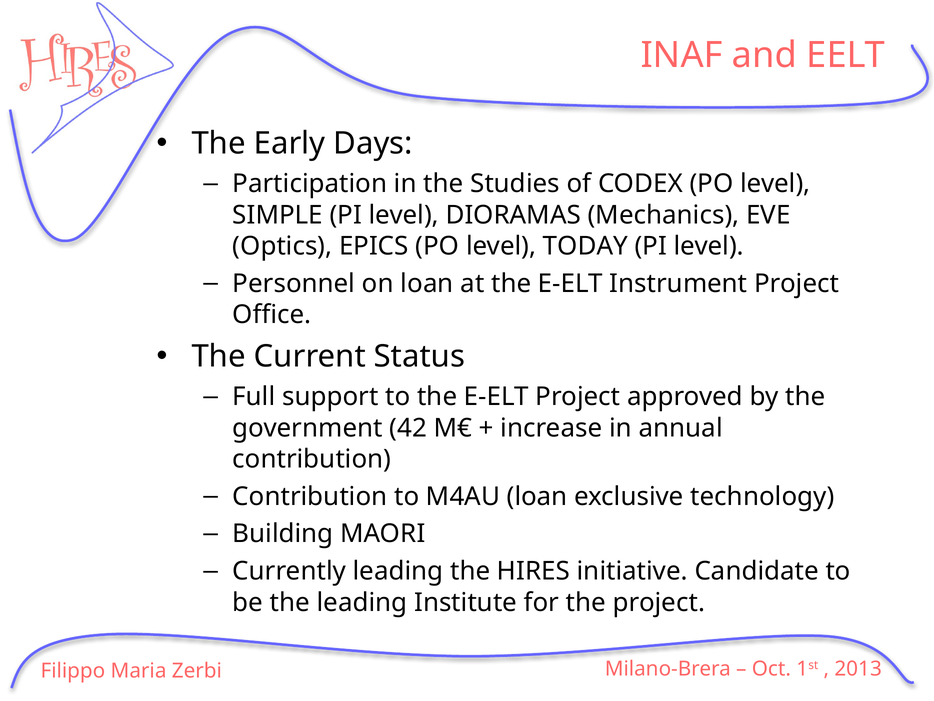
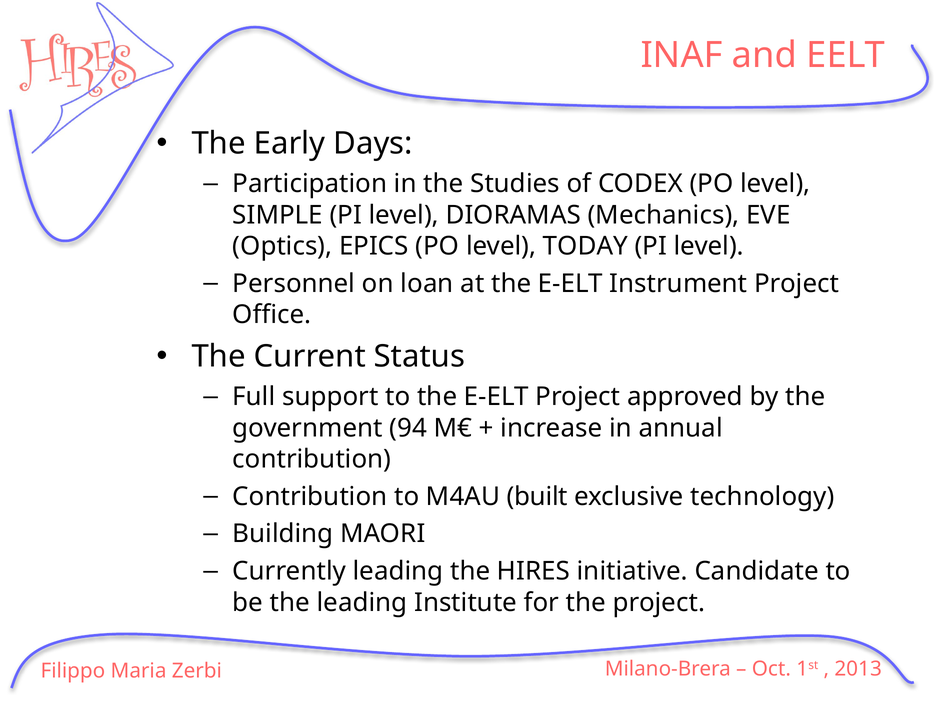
42: 42 -> 94
M4AU loan: loan -> built
